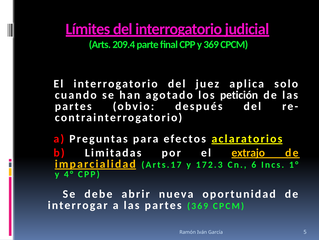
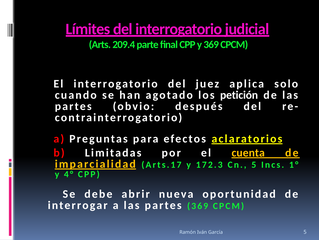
extrajo: extrajo -> cuenta
Cn 6: 6 -> 5
